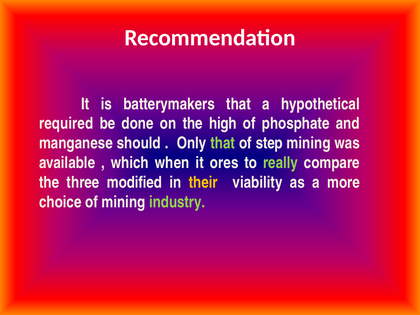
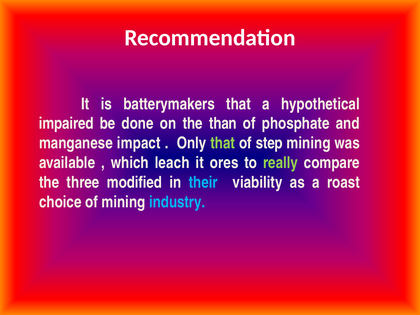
required: required -> impaired
high: high -> than
should: should -> impact
when: when -> leach
their colour: yellow -> light blue
more: more -> roast
industry colour: light green -> light blue
